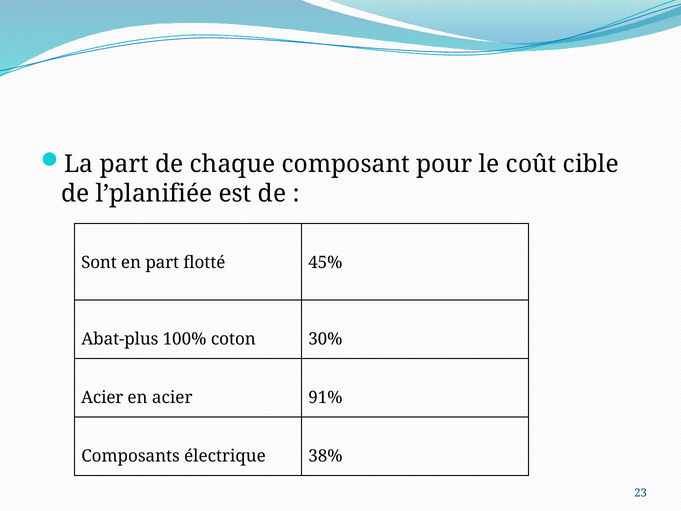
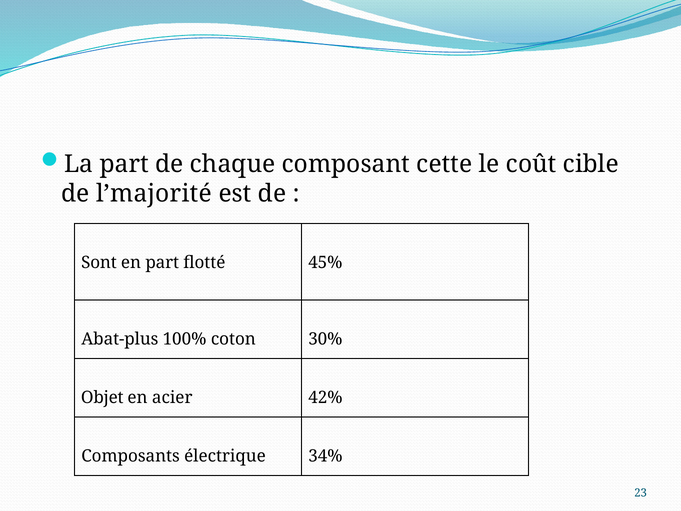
pour: pour -> cette
l’planifiée: l’planifiée -> l’majorité
Acier at (102, 397): Acier -> Objet
91%: 91% -> 42%
38%: 38% -> 34%
